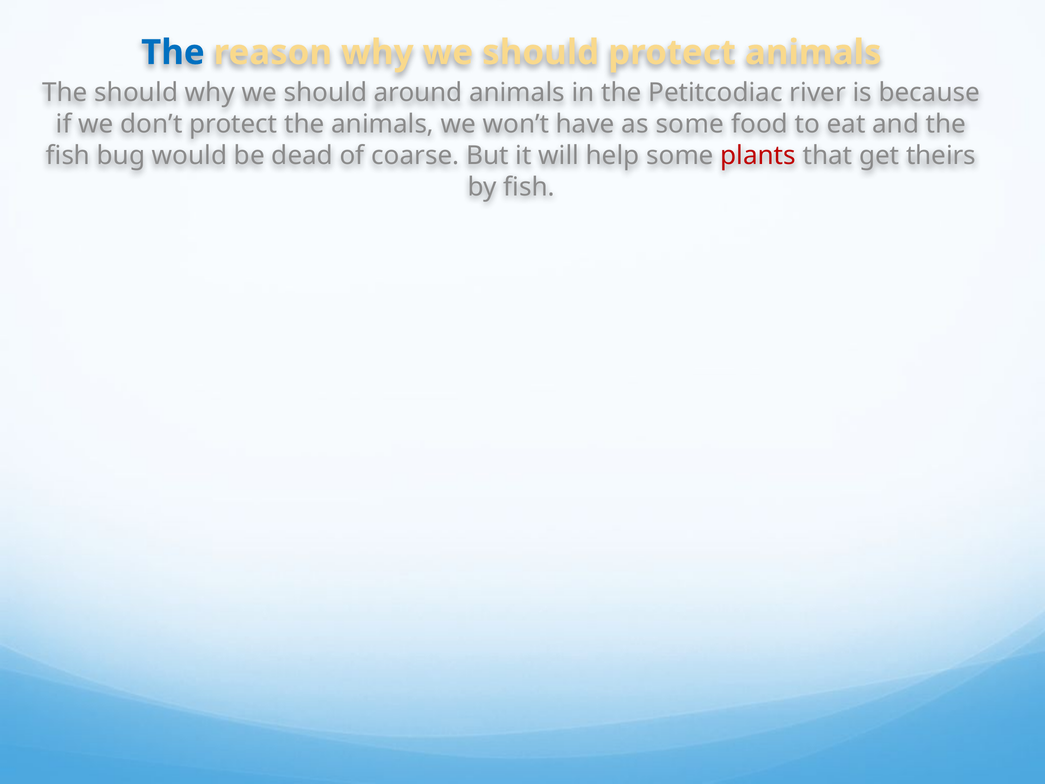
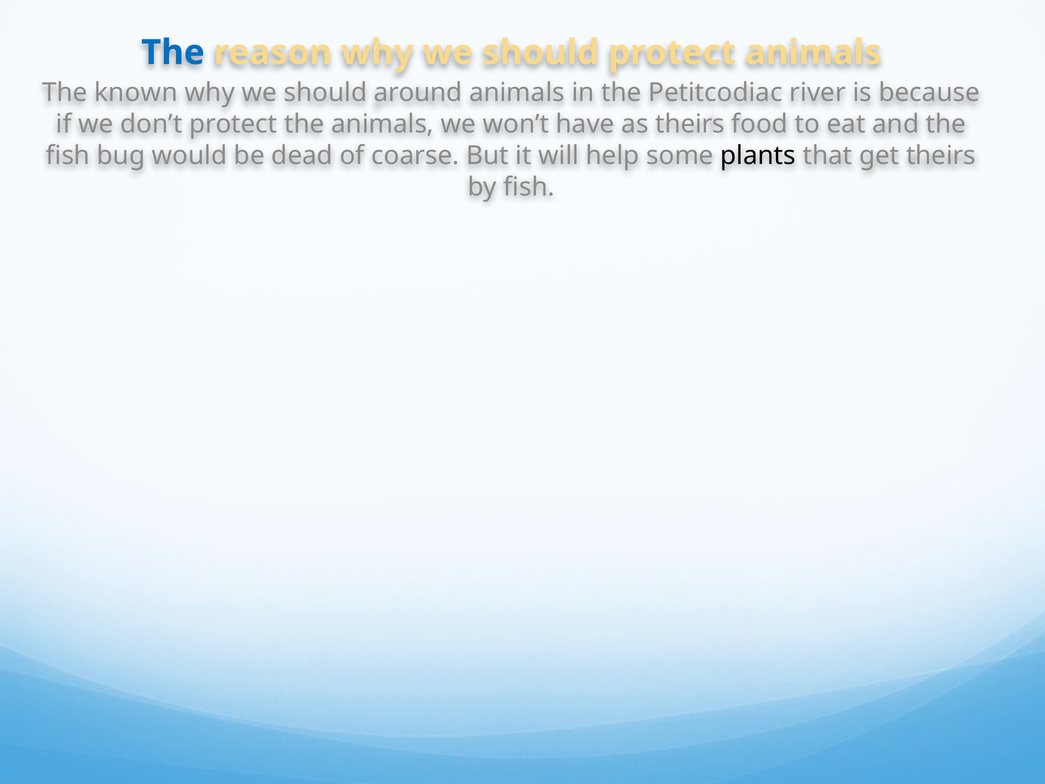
The should: should -> known
as some: some -> theirs
plants colour: red -> black
